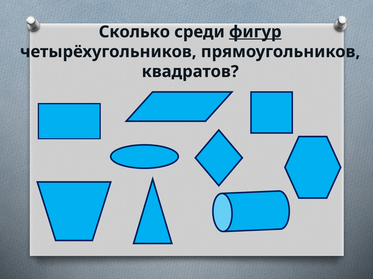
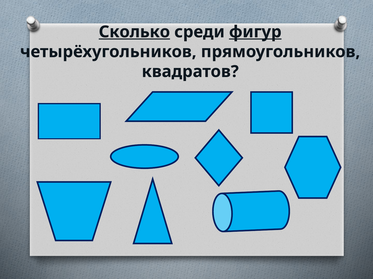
Сколько underline: none -> present
